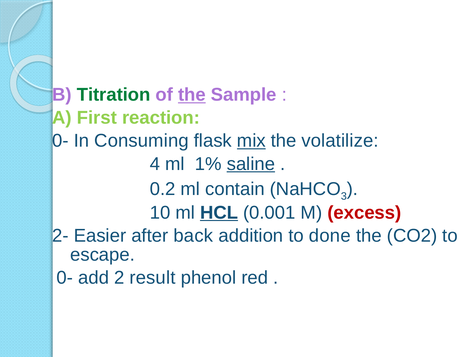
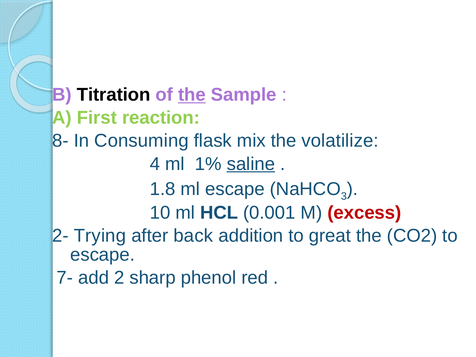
Titration colour: green -> black
0- at (61, 141): 0- -> 8-
mix underline: present -> none
0.2: 0.2 -> 1.8
ml contain: contain -> escape
HCL underline: present -> none
Easier: Easier -> Trying
done: done -> great
0- at (65, 278): 0- -> 7-
result: result -> sharp
